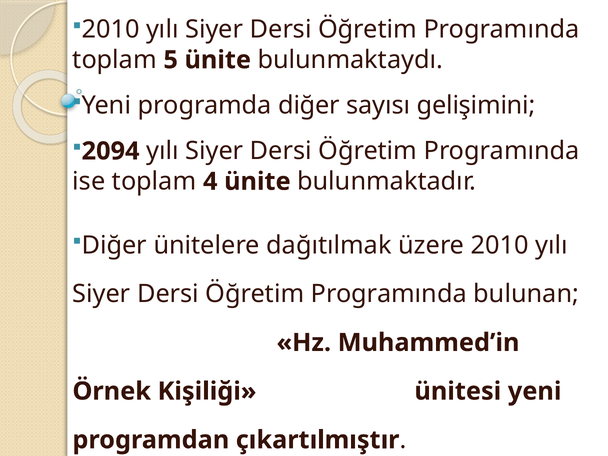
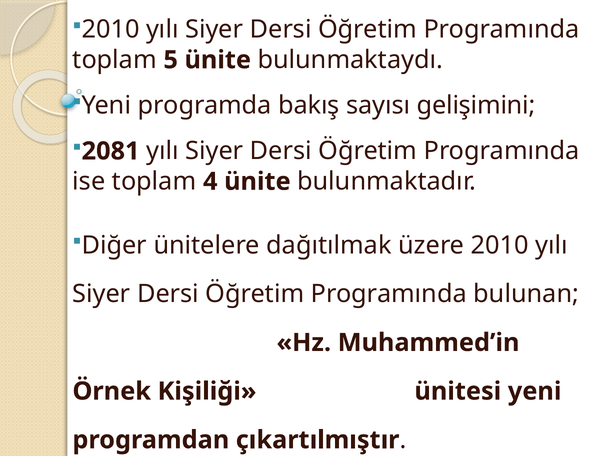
programda diğer: diğer -> bakış
2094: 2094 -> 2081
